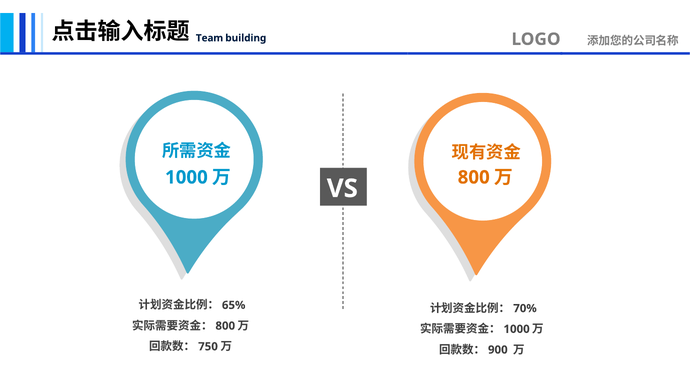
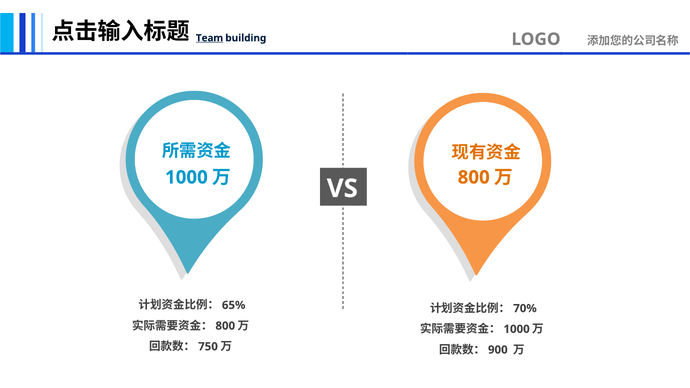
Team underline: none -> present
